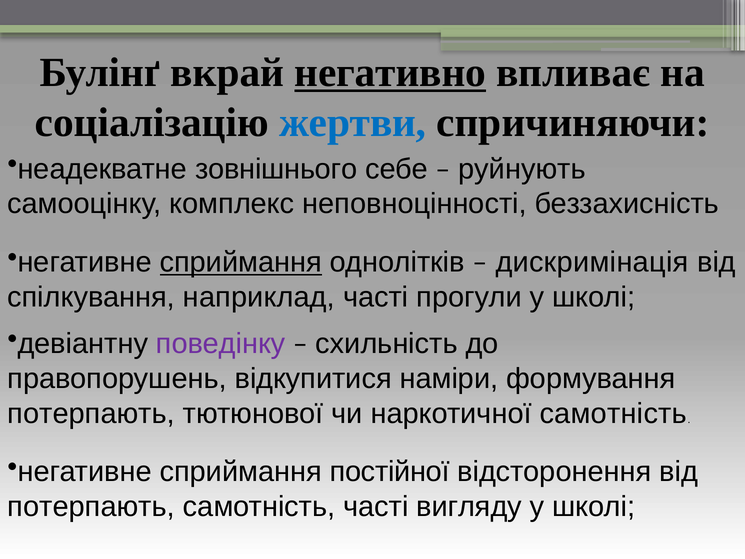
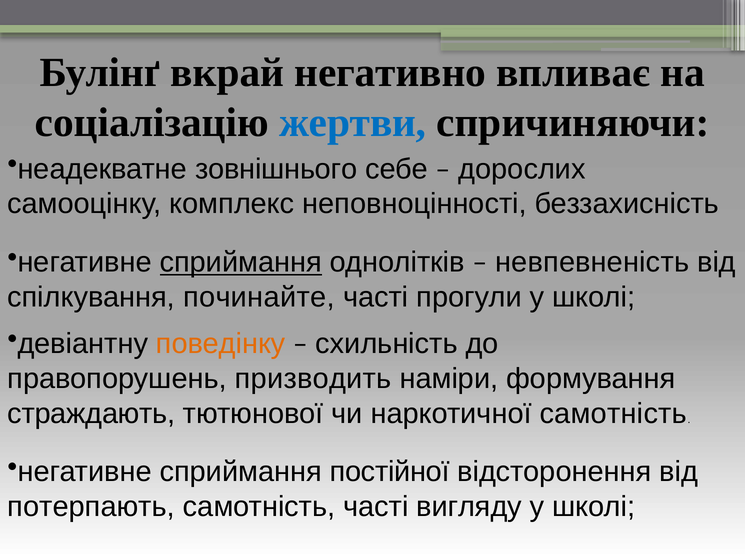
негативно underline: present -> none
руйнують: руйнують -> дорослих
дискримінація: дискримінація -> невпевненість
наприклад: наприклад -> починайте
поведінку colour: purple -> orange
відкупитися: відкупитися -> призводить
потерпають at (91, 413): потерпають -> страждають
